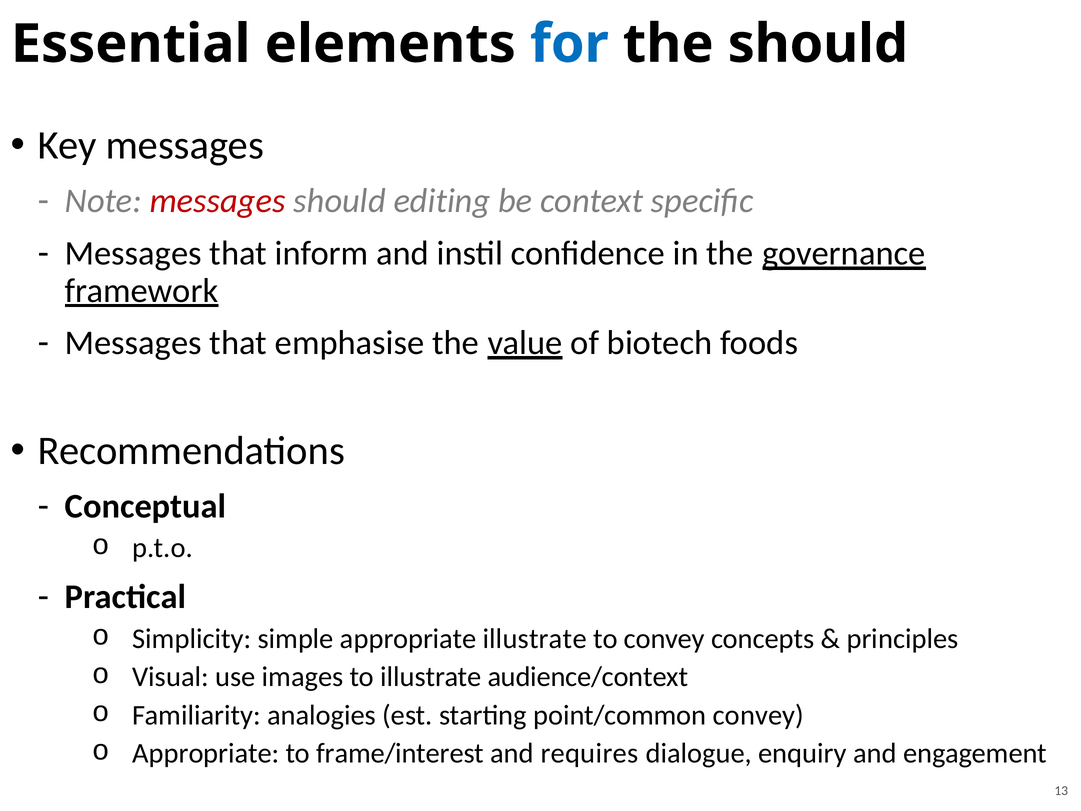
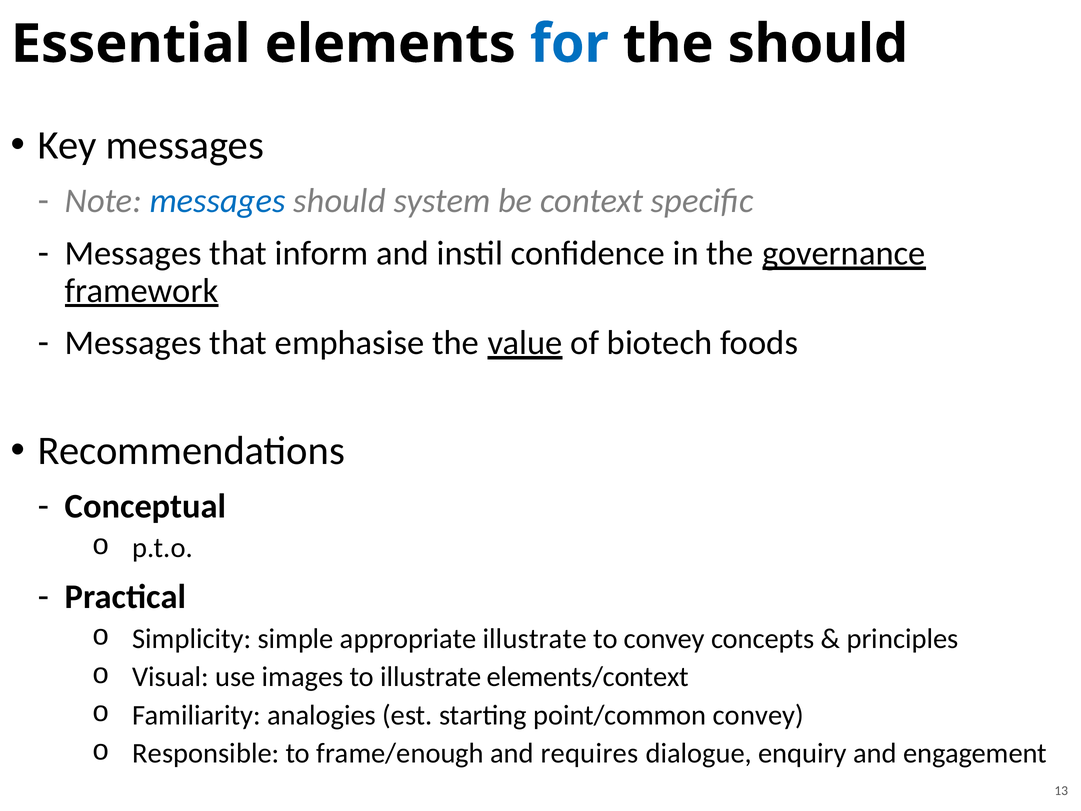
messages at (218, 201) colour: red -> blue
editing: editing -> system
audience/context: audience/context -> elements/context
Appropriate at (206, 753): Appropriate -> Responsible
frame/interest: frame/interest -> frame/enough
